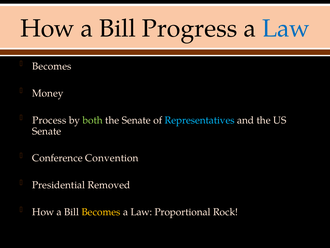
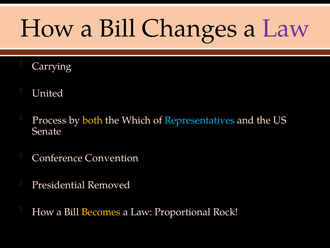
Progress: Progress -> Changes
Law at (286, 28) colour: blue -> purple
Becomes at (52, 66): Becomes -> Carrying
Money: Money -> United
both colour: light green -> yellow
the Senate: Senate -> Which
